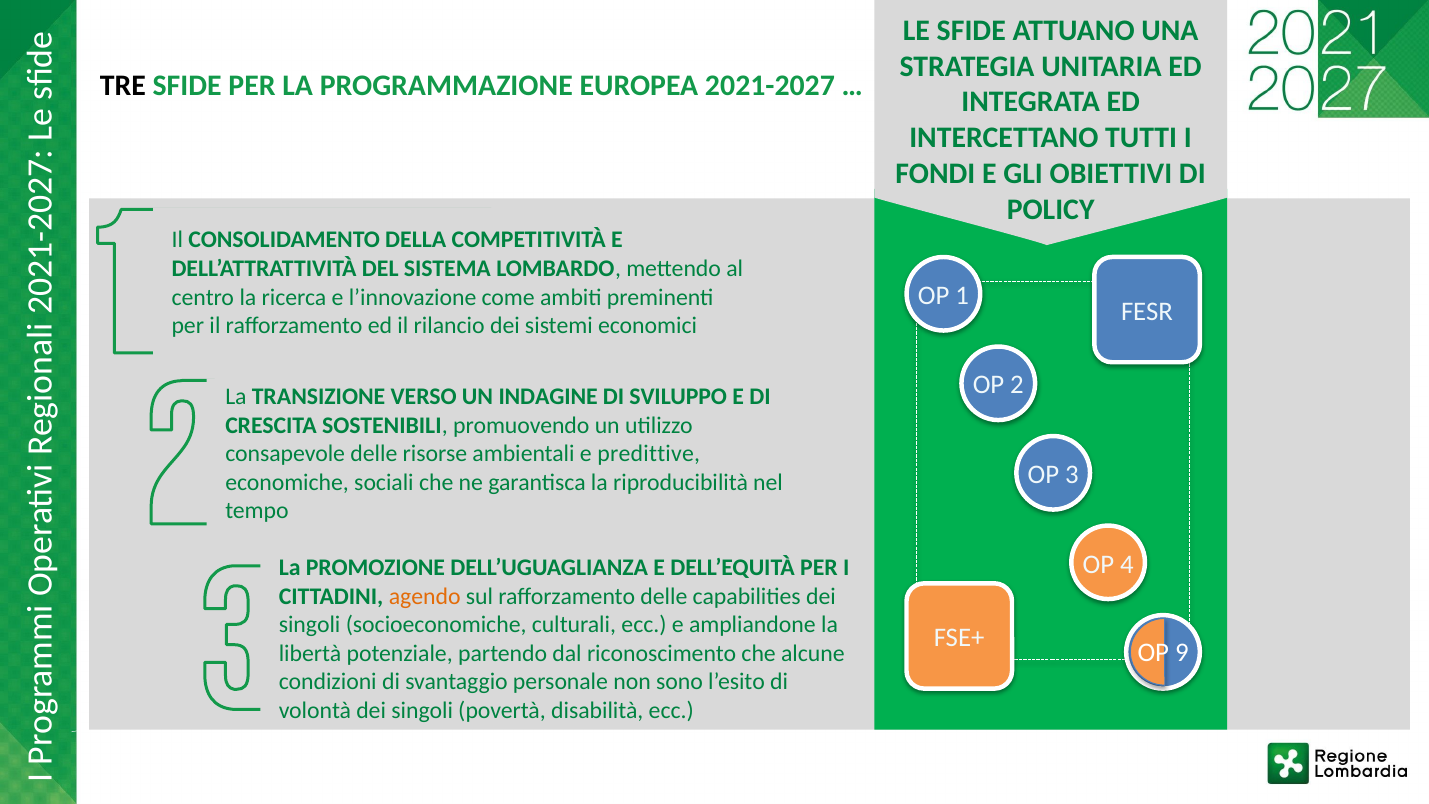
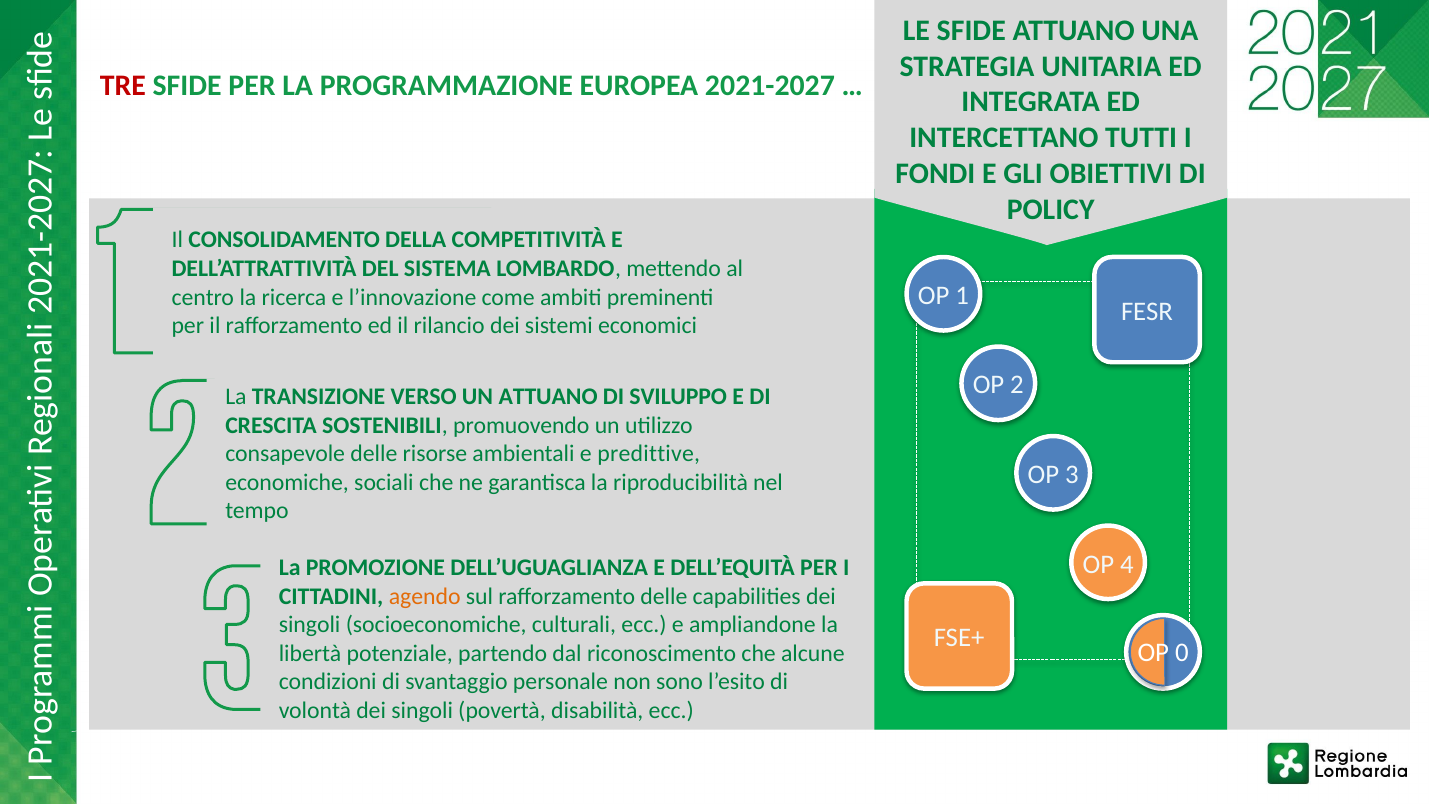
TRE colour: black -> red
UN INDAGINE: INDAGINE -> ATTUANO
OP 9: 9 -> 0
